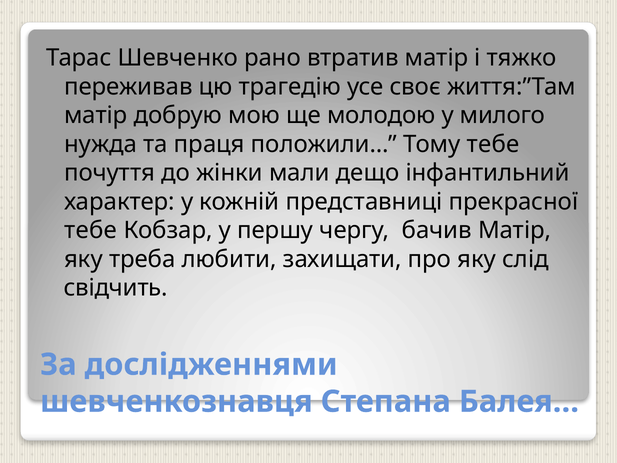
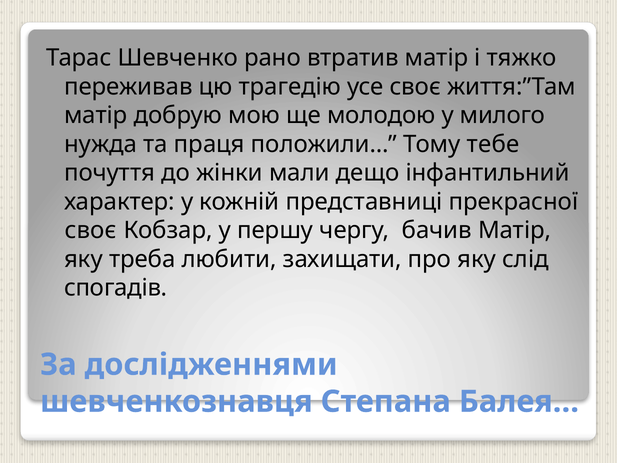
тебе at (91, 230): тебе -> своє
свідчить: свідчить -> спогадів
